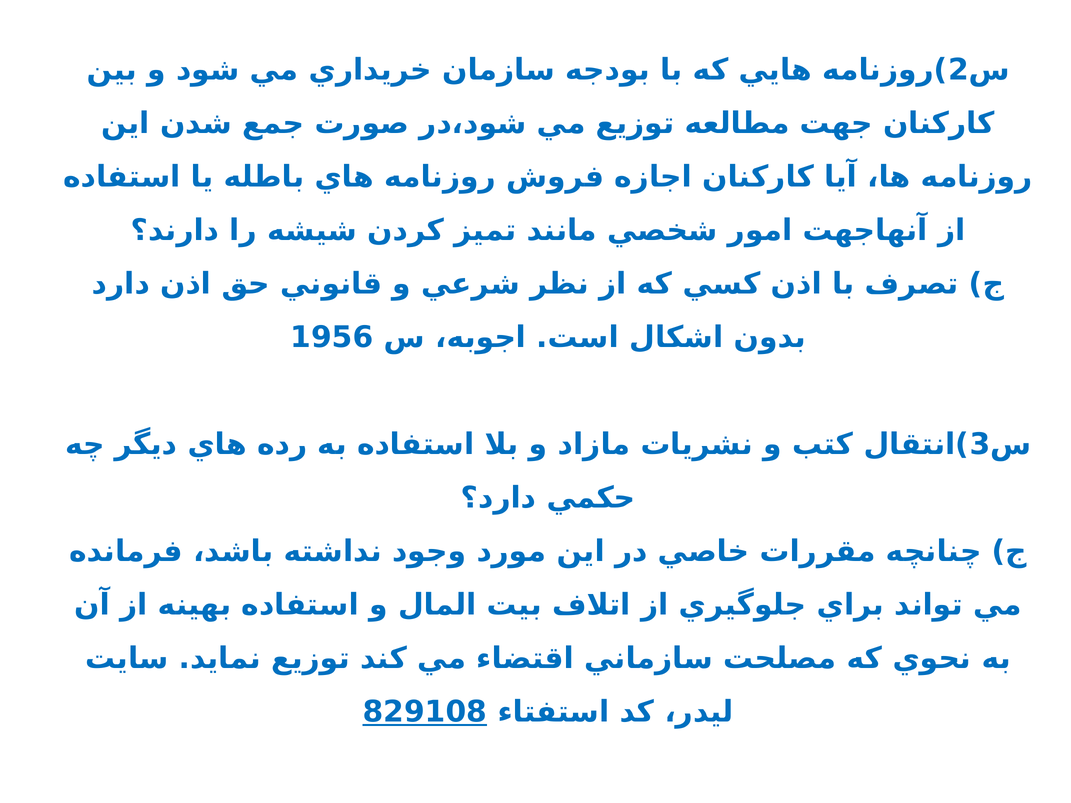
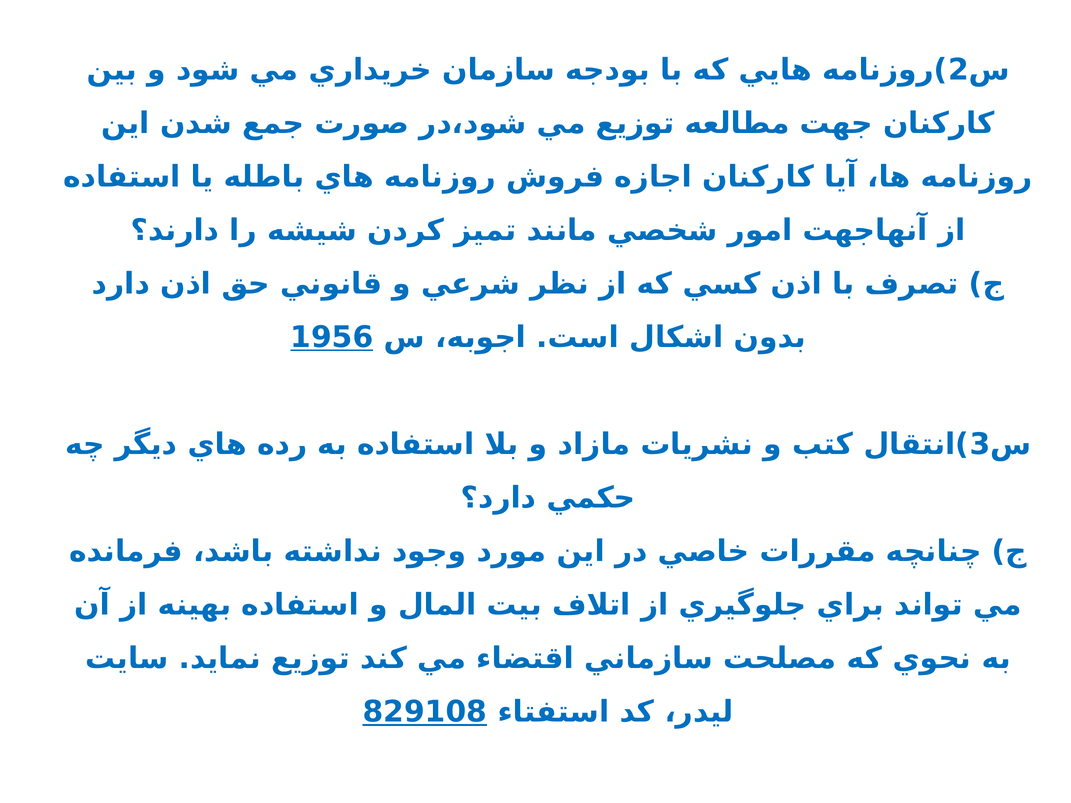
1956 underline: none -> present
